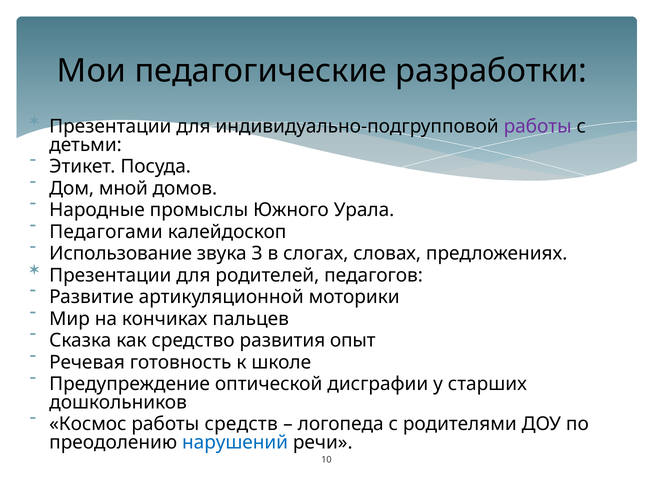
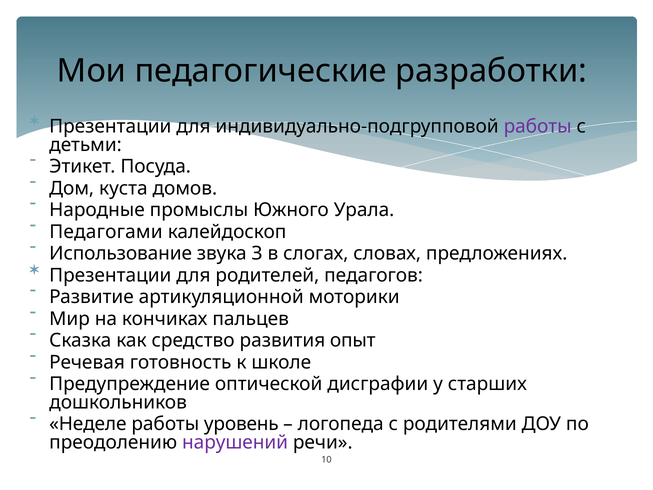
мной: мной -> куста
Космос: Космос -> Неделе
средств: средств -> уровень
нарушений colour: blue -> purple
